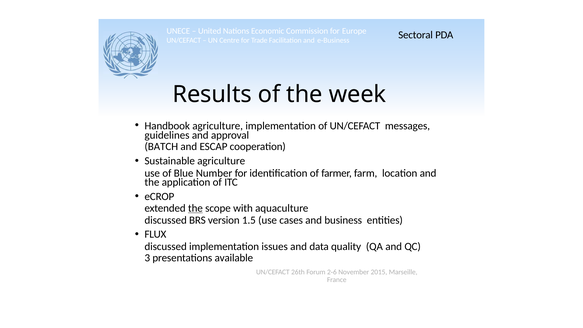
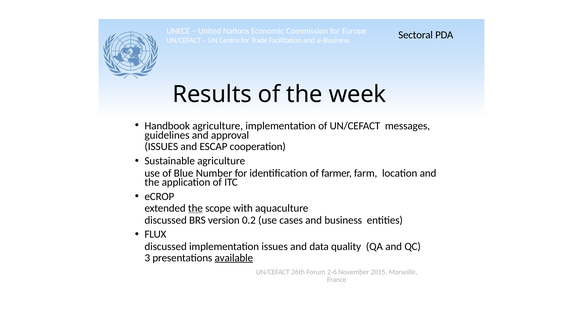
BATCH at (161, 146): BATCH -> ISSUES
1.5: 1.5 -> 0.2
available underline: none -> present
